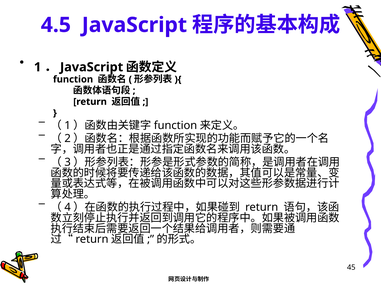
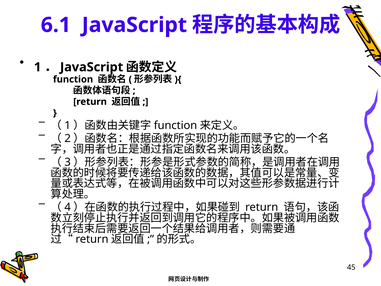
4.5: 4.5 -> 6.1
